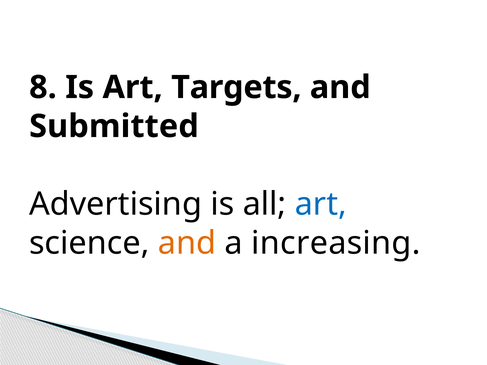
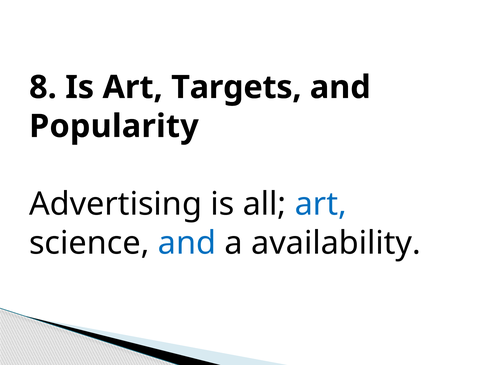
Submitted: Submitted -> Popularity
and at (187, 243) colour: orange -> blue
increasing: increasing -> availability
